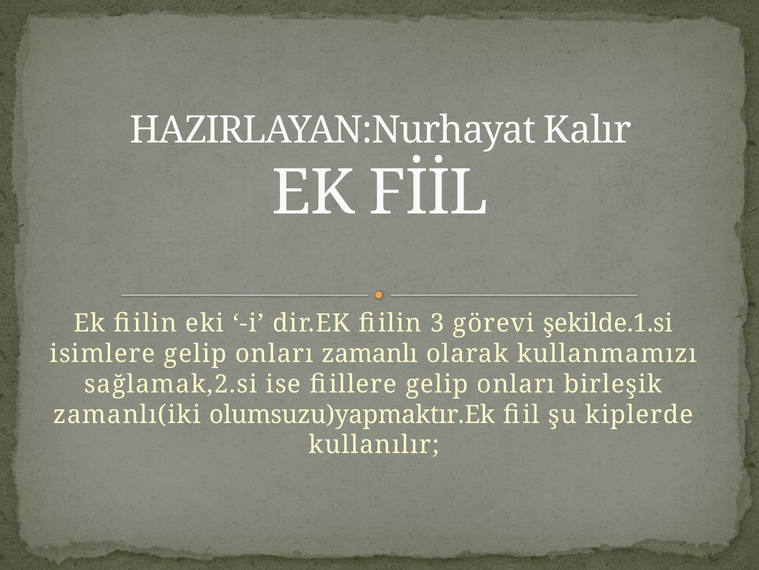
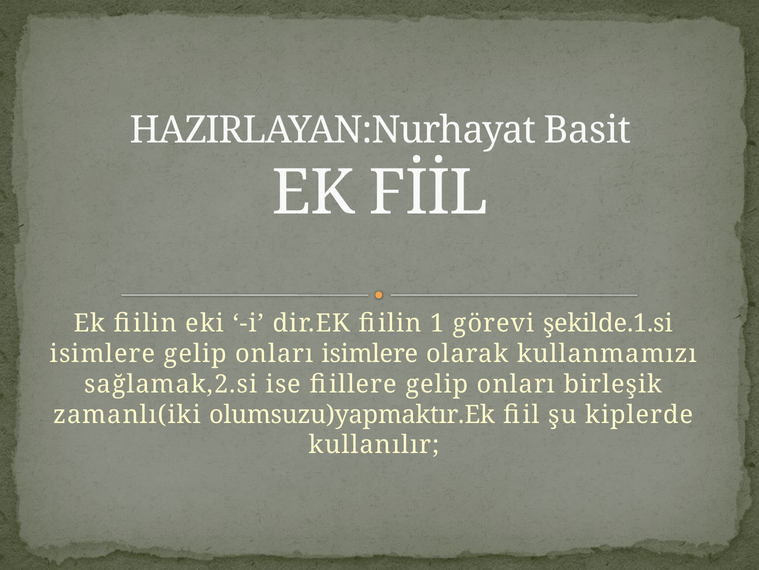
Kalır: Kalır -> Basit
3: 3 -> 1
onları zamanlı: zamanlı -> isimlere
